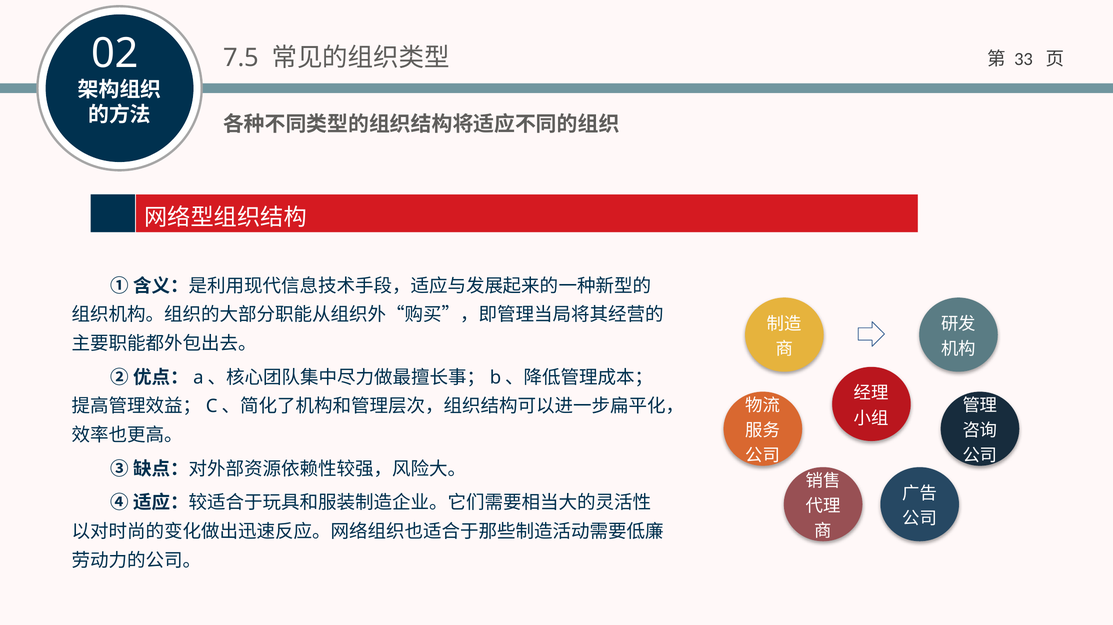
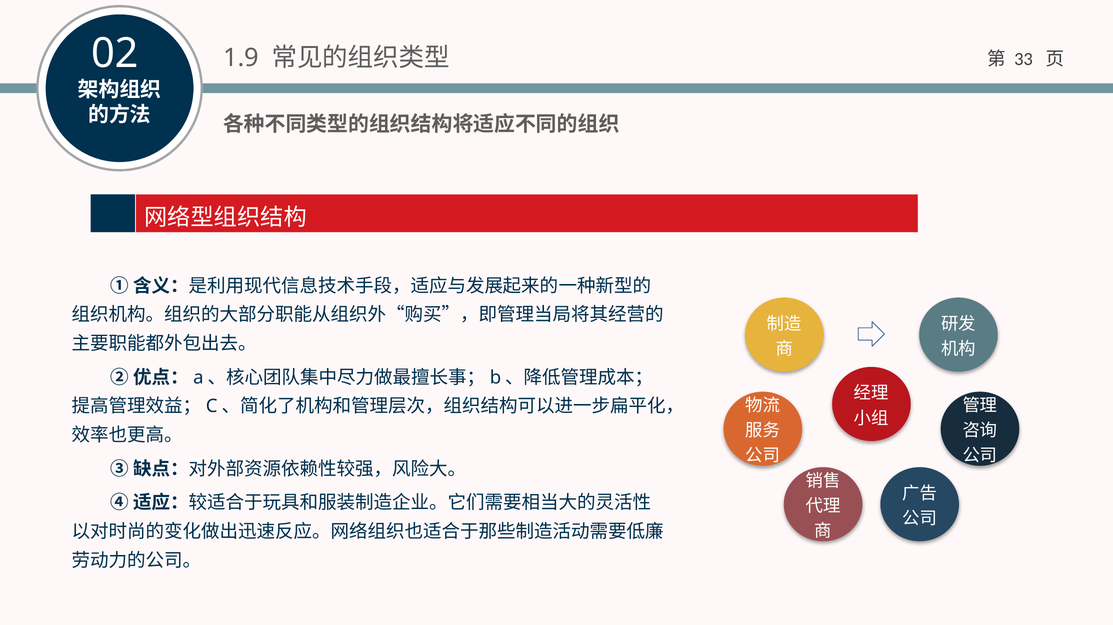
7.5: 7.5 -> 1.9
